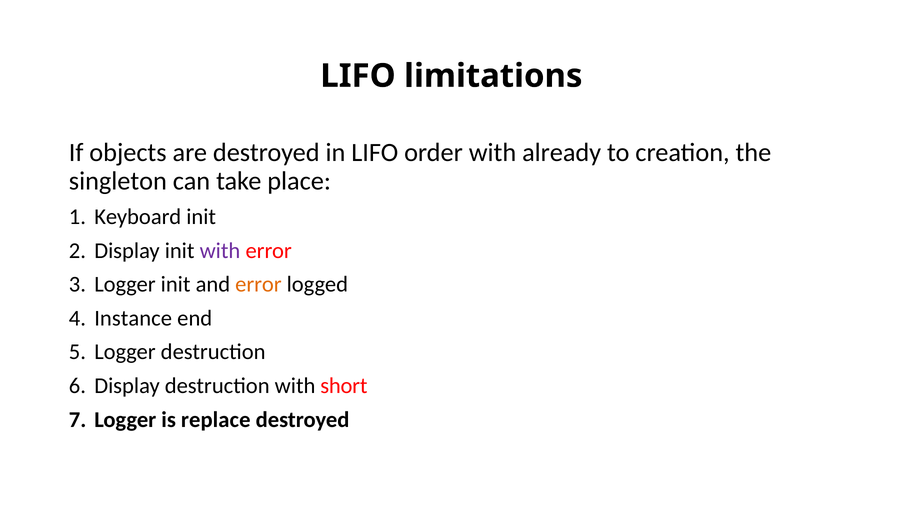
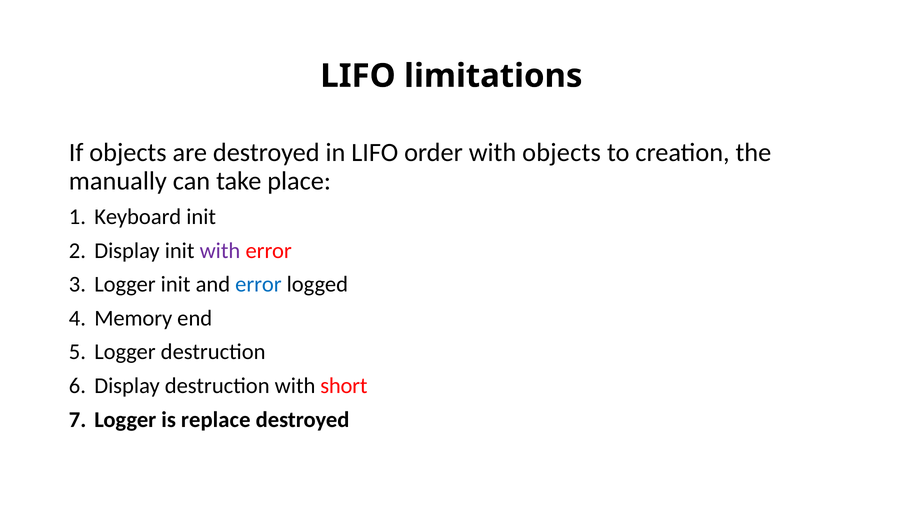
with already: already -> objects
singleton: singleton -> manually
error at (258, 284) colour: orange -> blue
Instance: Instance -> Memory
